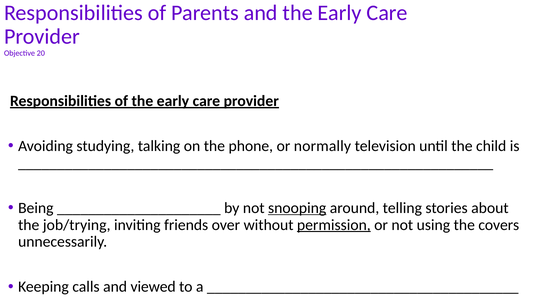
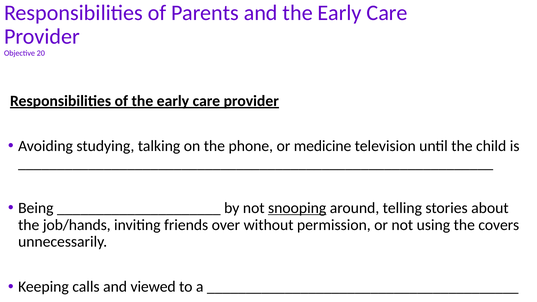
normally: normally -> medicine
job/trying: job/trying -> job/hands
permission underline: present -> none
